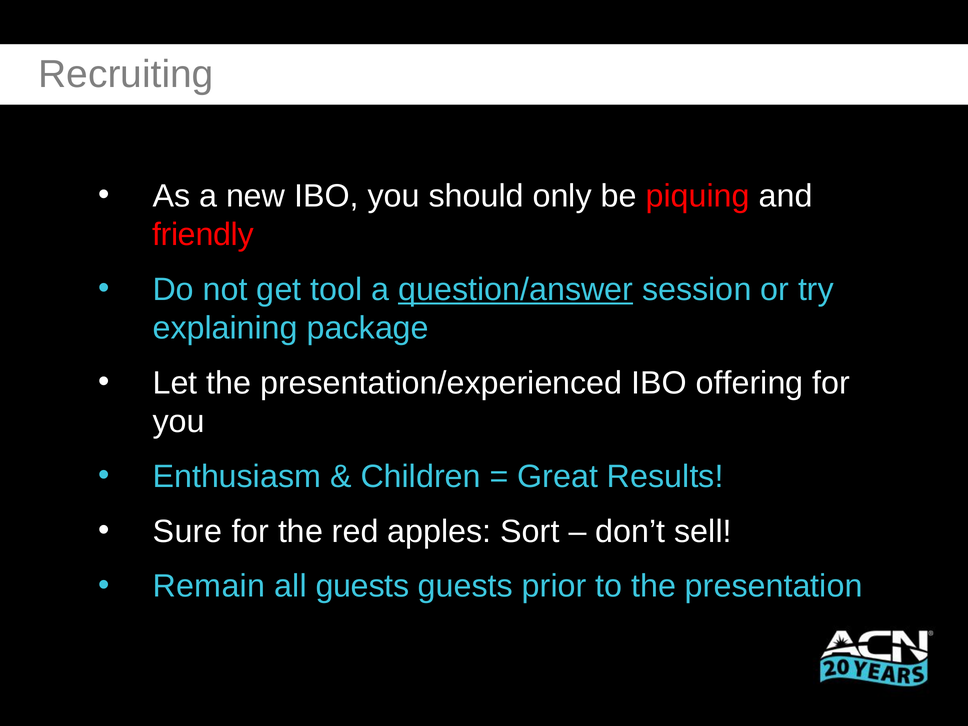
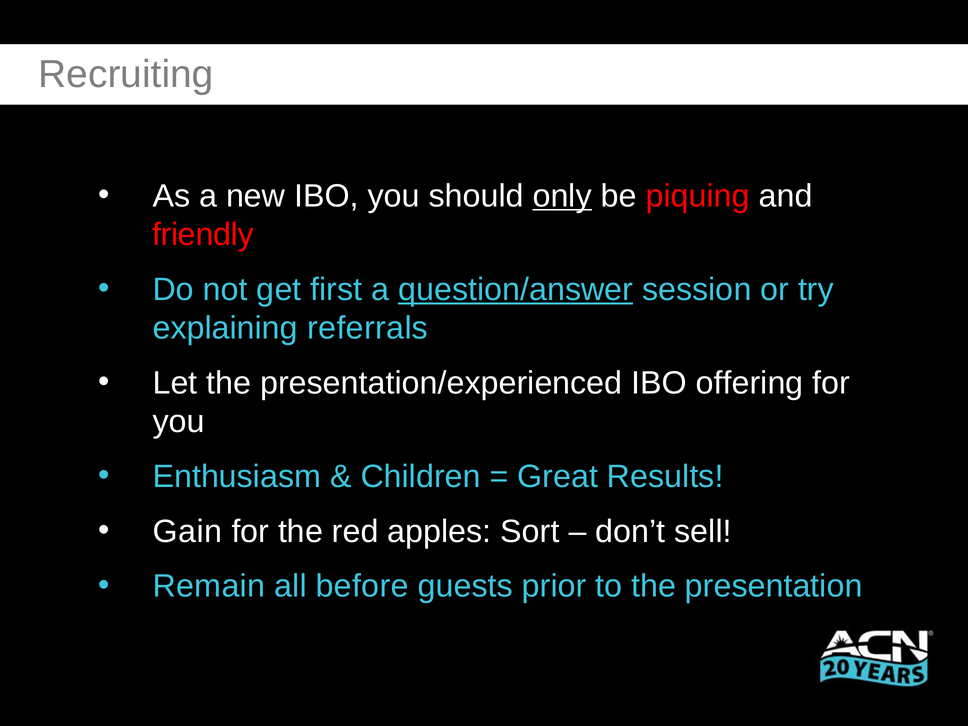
only underline: none -> present
tool: tool -> first
package: package -> referrals
Sure: Sure -> Gain
all guests: guests -> before
